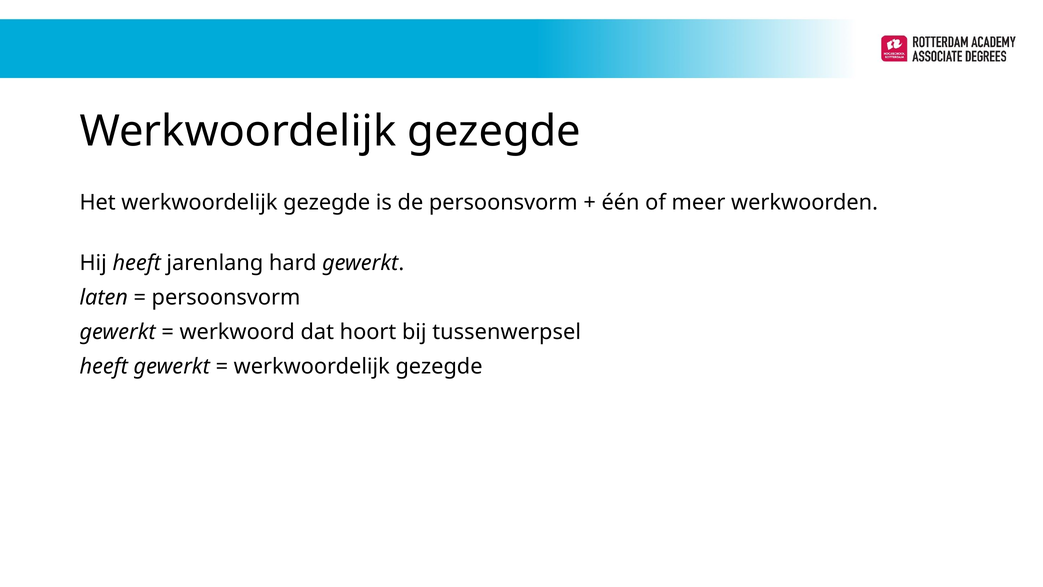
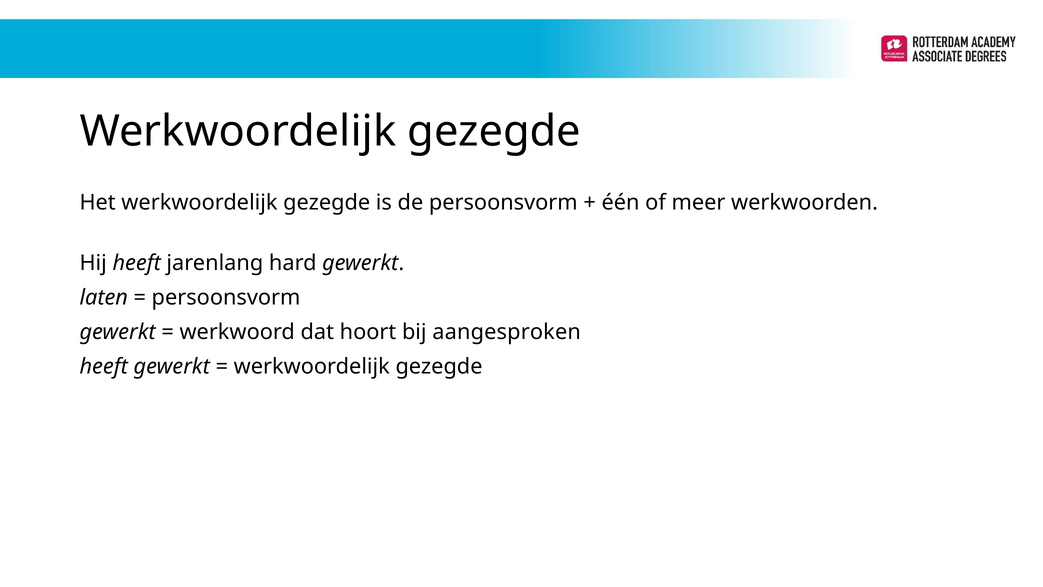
tussenwerpsel: tussenwerpsel -> aangesproken
